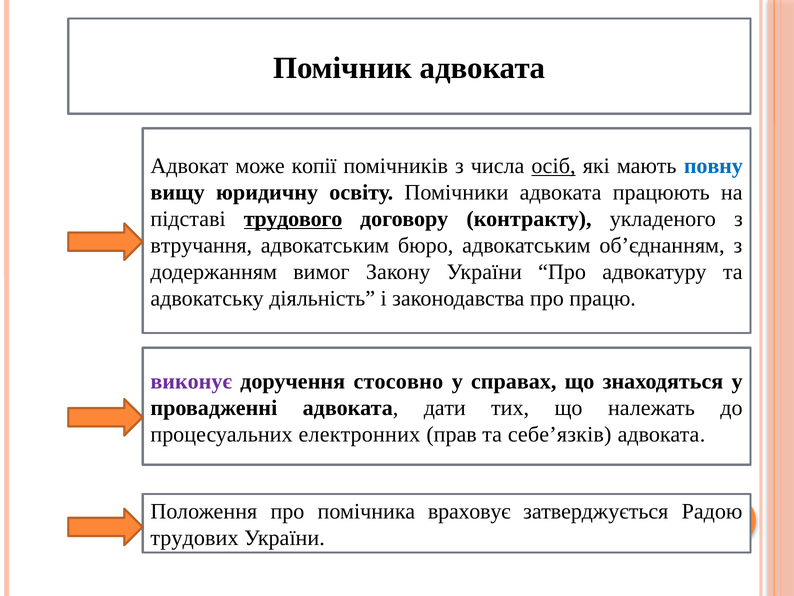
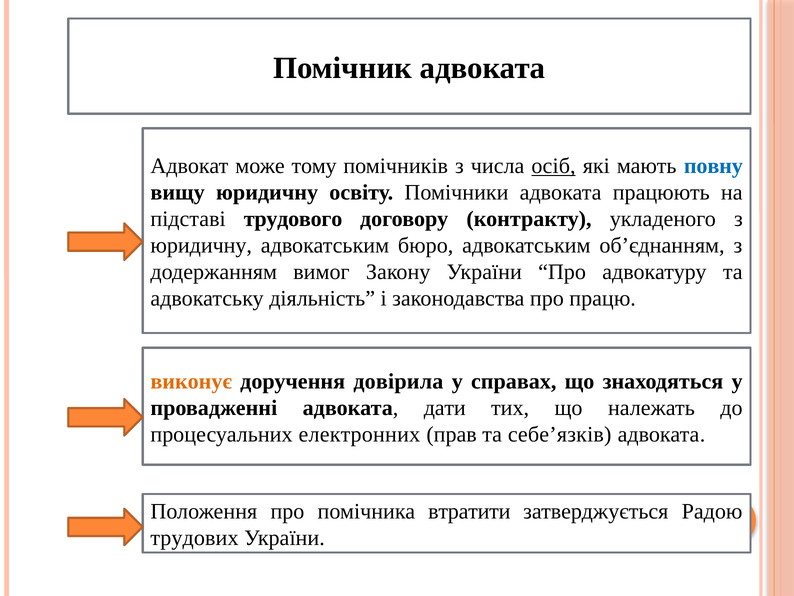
копії: копії -> тому
трудового underline: present -> none
втручання at (201, 245): втручання -> юридичну
виконує colour: purple -> orange
стосовно: стосовно -> довірила
враховує: враховує -> втратити
